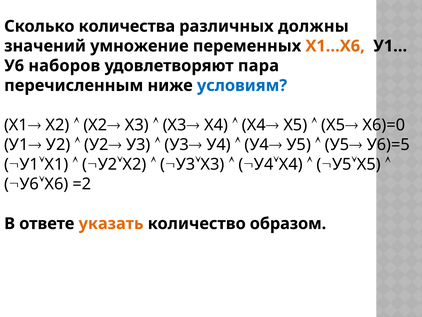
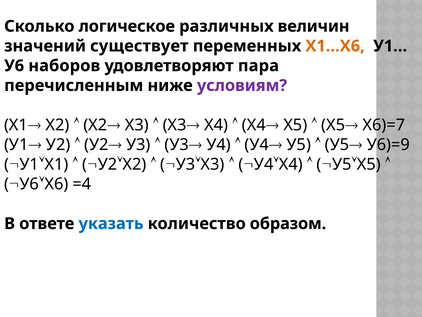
количества: количества -> логическое
должны: должны -> величин
умножение: умножение -> существует
условиям colour: blue -> purple
Х6)=0: Х6)=0 -> Х6)=7
У6)=5: У6)=5 -> У6)=9
=2: =2 -> =4
указать colour: orange -> blue
